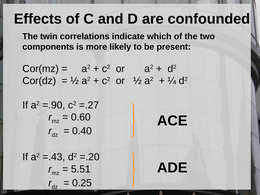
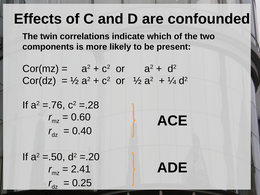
=.90: =.90 -> =.76
=.27: =.27 -> =.28
=.43: =.43 -> =.50
5.51: 5.51 -> 2.41
